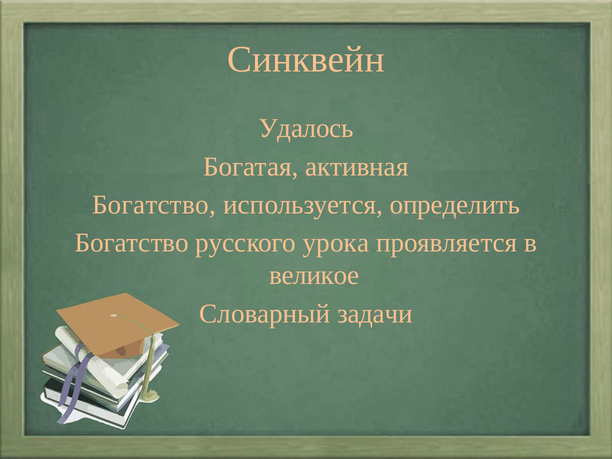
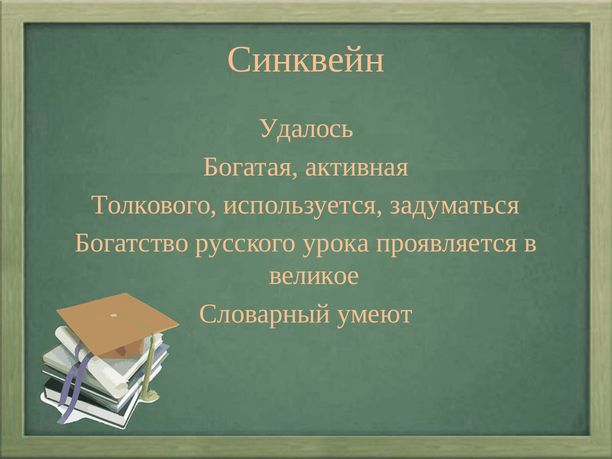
Богатство at (154, 205): Богатство -> Толкового
определить: определить -> задуматься
задачи: задачи -> умеют
